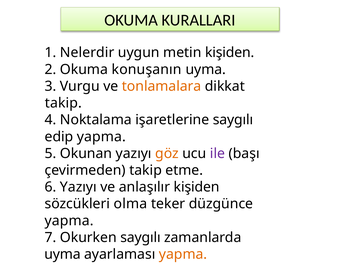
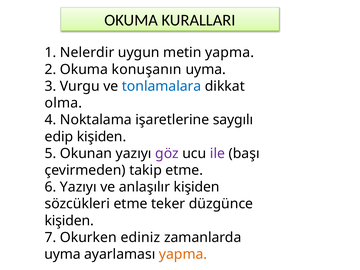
metin kişiden: kişiden -> yapma
tonlamalara colour: orange -> blue
takip at (63, 103): takip -> olma
edip yapma: yapma -> kişiden
göz colour: orange -> purple
sözcükleri olma: olma -> etme
yapma at (69, 221): yapma -> kişiden
Okurken saygılı: saygılı -> ediniz
